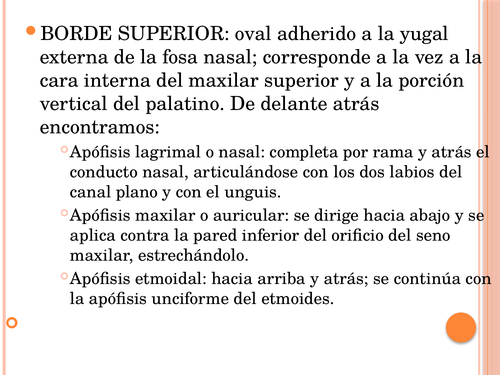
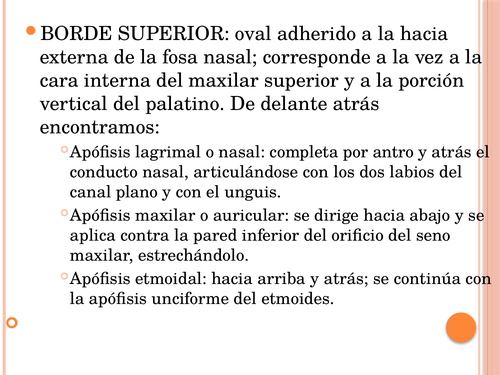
la yugal: yugal -> hacia
rama: rama -> antro
